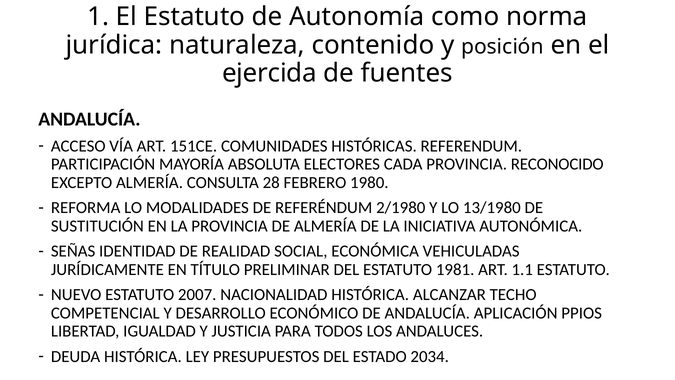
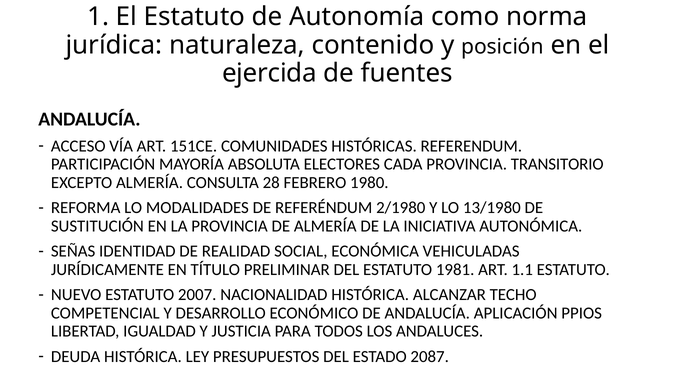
RECONOCIDO: RECONOCIDO -> TRANSITORIO
2034: 2034 -> 2087
